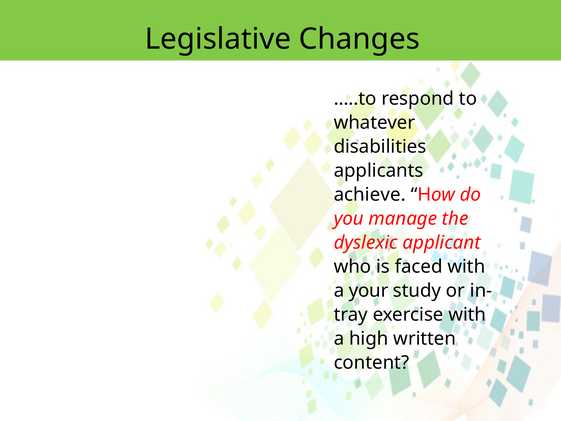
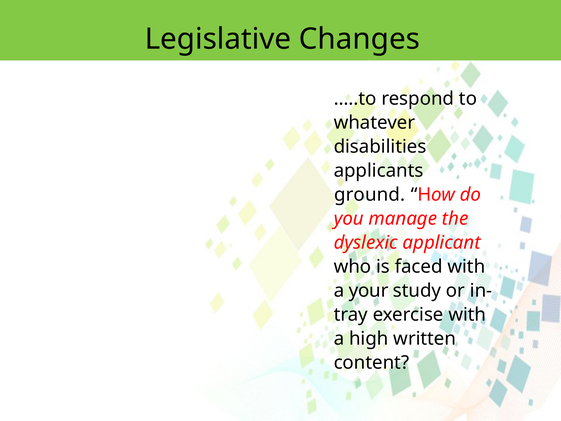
achieve: achieve -> ground
